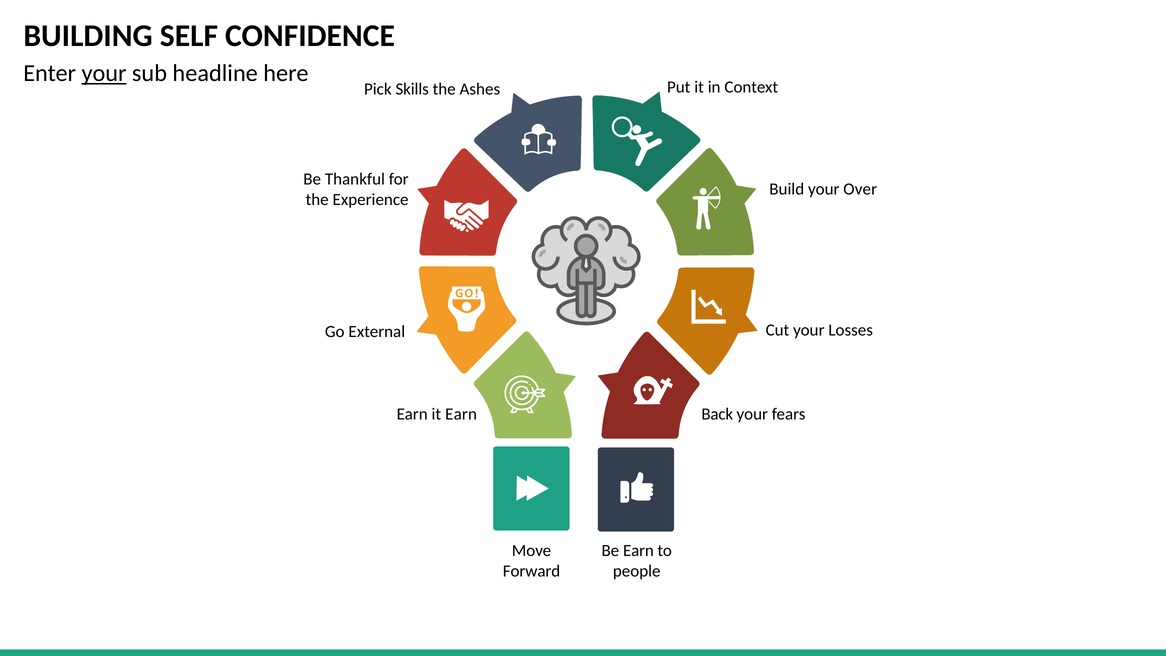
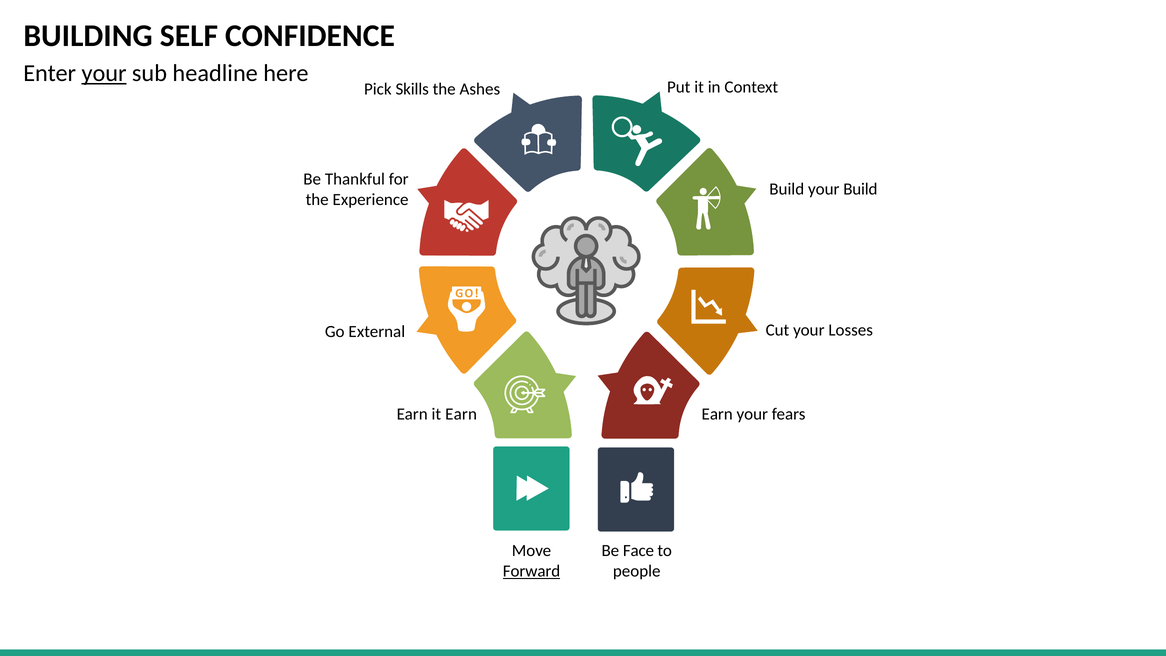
your Over: Over -> Build
Back at (717, 414): Back -> Earn
Be Earn: Earn -> Face
Forward underline: none -> present
